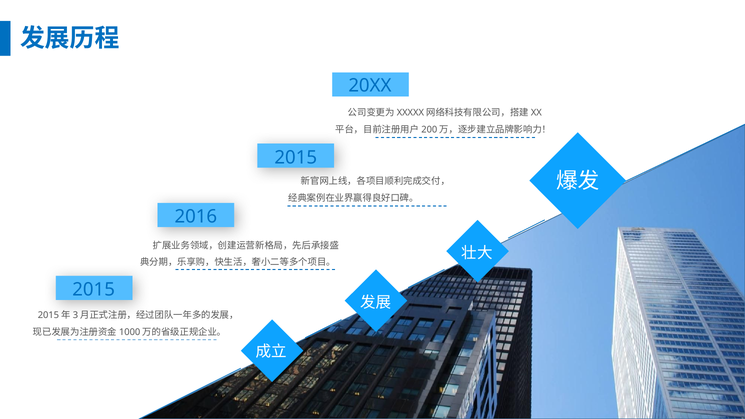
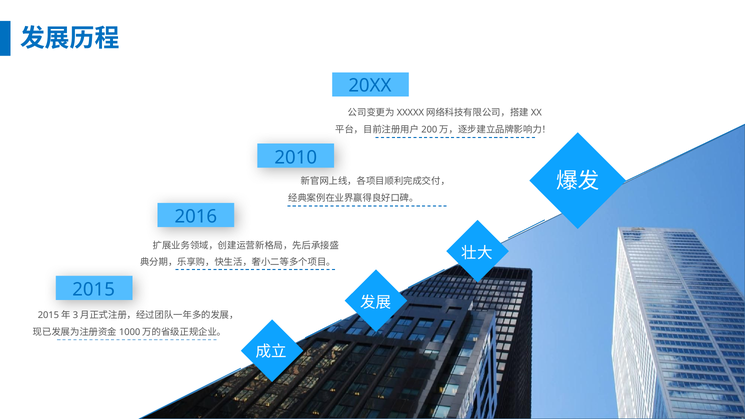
2015 at (296, 158): 2015 -> 2010
